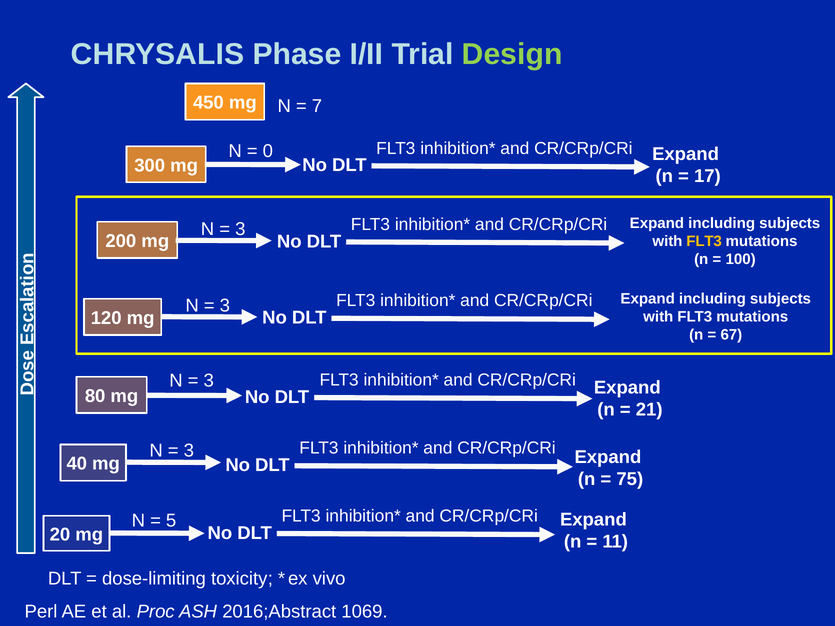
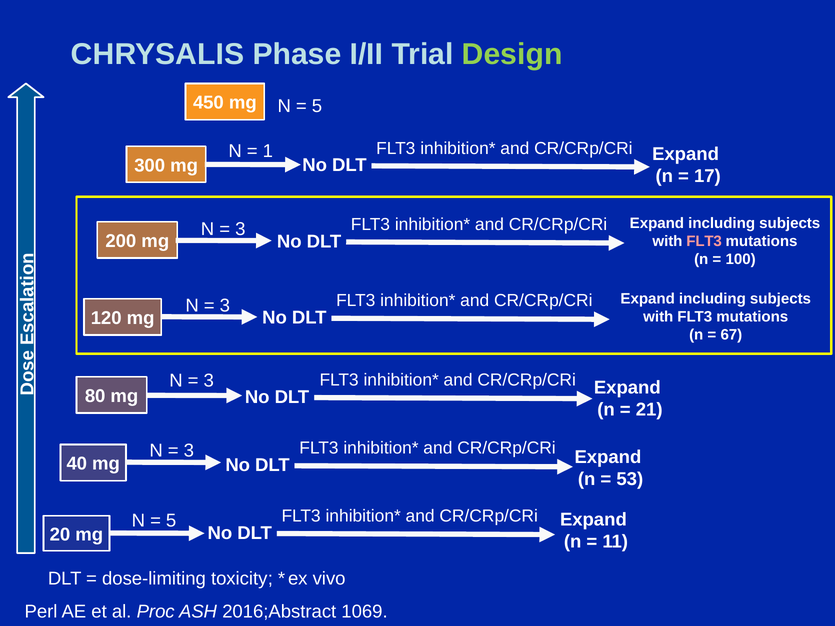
7 at (317, 106): 7 -> 5
0: 0 -> 1
FLT3 at (704, 242) colour: yellow -> pink
75: 75 -> 53
